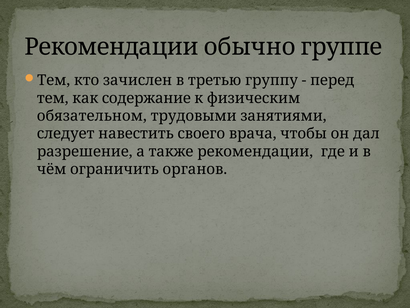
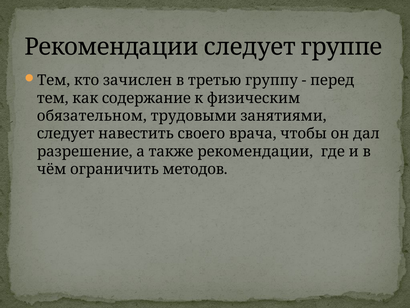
Рекомендации обычно: обычно -> следует
органов: органов -> методов
